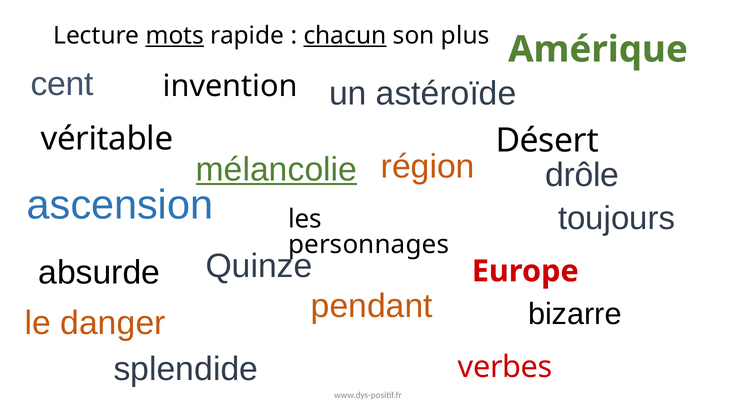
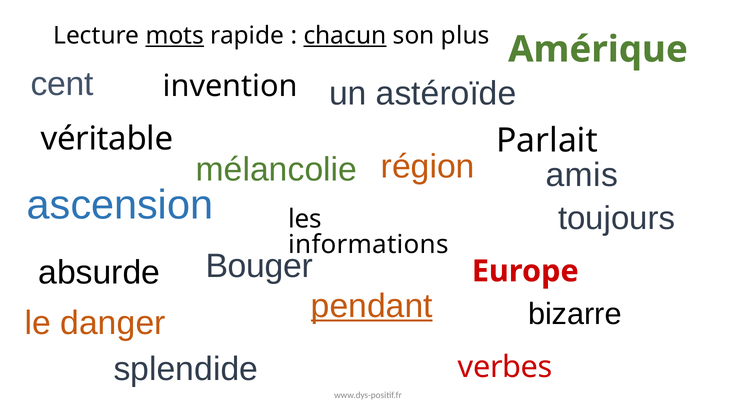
Désert: Désert -> Parlait
mélancolie underline: present -> none
drôle: drôle -> amis
personnages: personnages -> informations
Quinze: Quinze -> Bouger
pendant underline: none -> present
